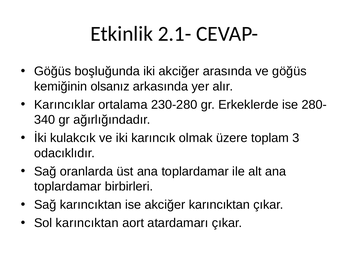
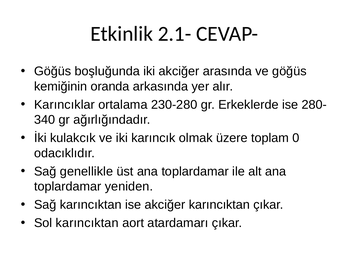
olsanız: olsanız -> oranda
3: 3 -> 0
oranlarda: oranlarda -> genellikle
birbirleri: birbirleri -> yeniden
